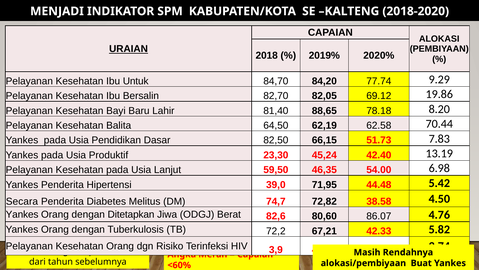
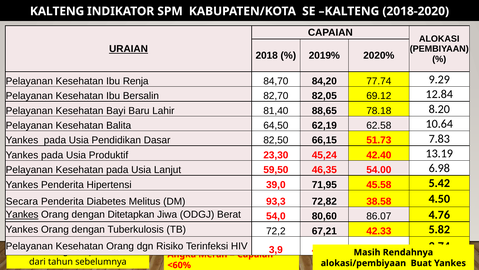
MENJADI at (57, 11): MENJADI -> KALTENG
Untuk: Untuk -> Renja
19.86: 19.86 -> 12.84
70.44: 70.44 -> 10.64
44.48: 44.48 -> 45.58
74,7: 74,7 -> 93,3
Yankes at (22, 214) underline: none -> present
82,6: 82,6 -> 54,0
